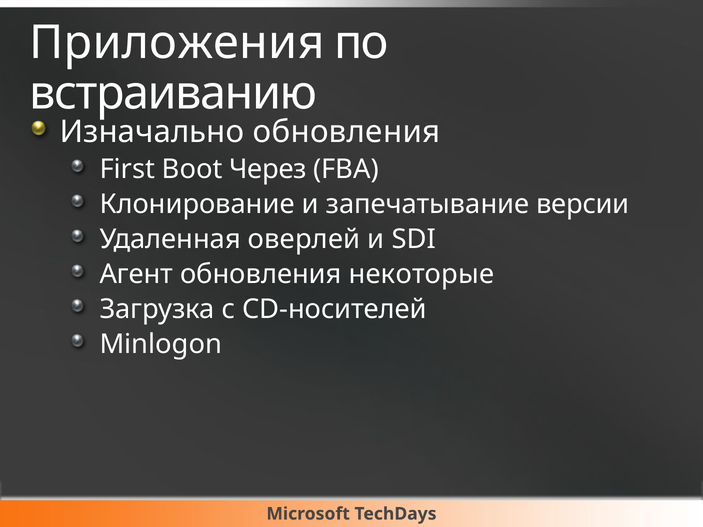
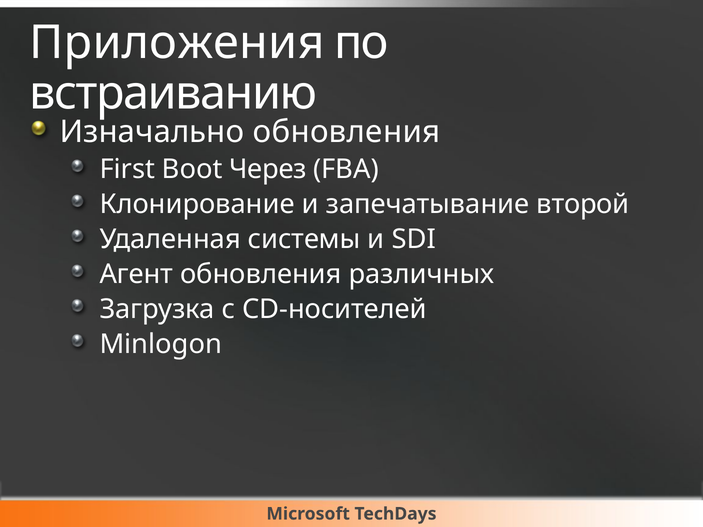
версии: версии -> второй
оверлей: оверлей -> системы
некоторые: некоторые -> различных
